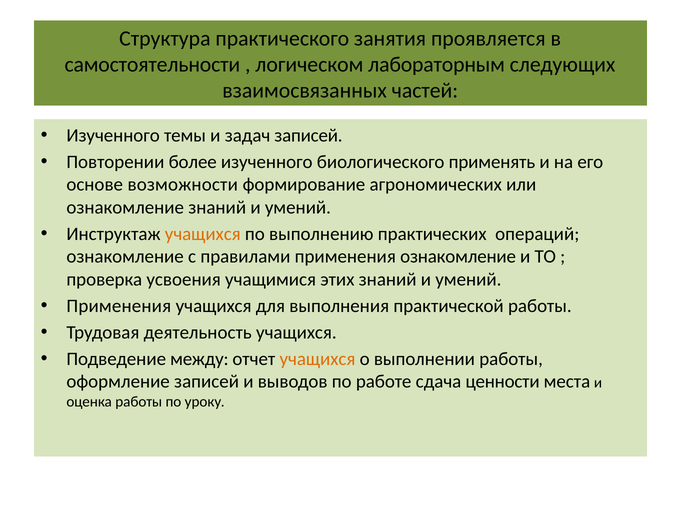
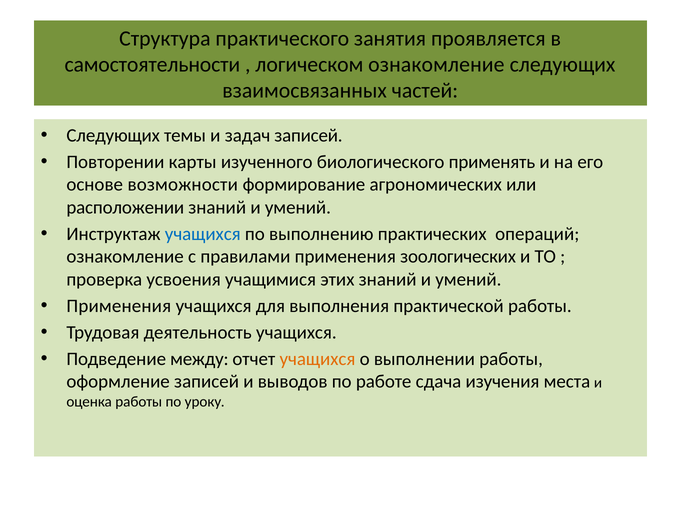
логическом лабораторным: лабораторным -> ознакомление
Изученного at (113, 135): Изученного -> Следующих
более: более -> карты
ознакомление at (125, 207): ознакомление -> расположении
учащихся at (203, 234) colour: orange -> blue
применения ознакомление: ознакомление -> зоологических
ценности: ценности -> изучения
